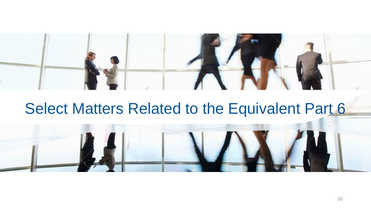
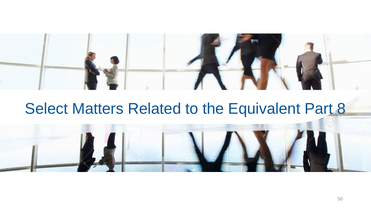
6: 6 -> 8
